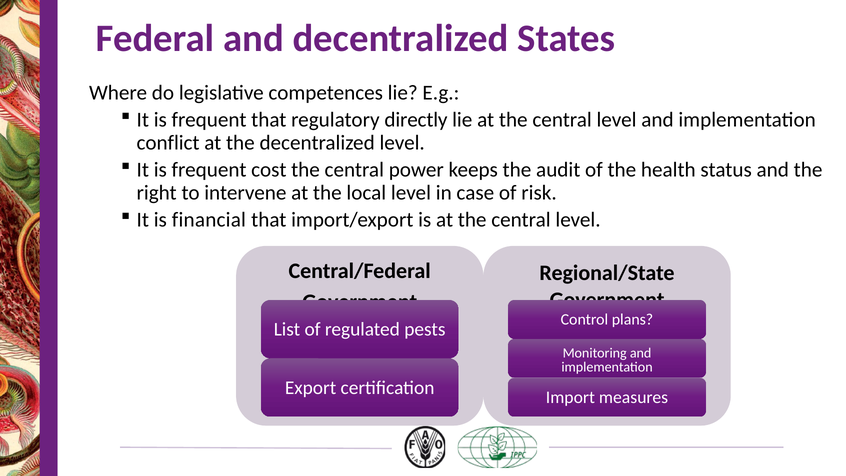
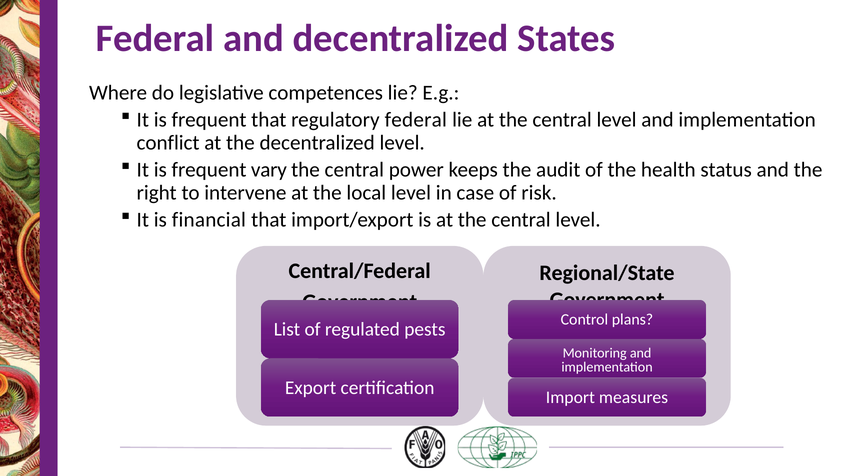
regulatory directly: directly -> federal
cost: cost -> vary
